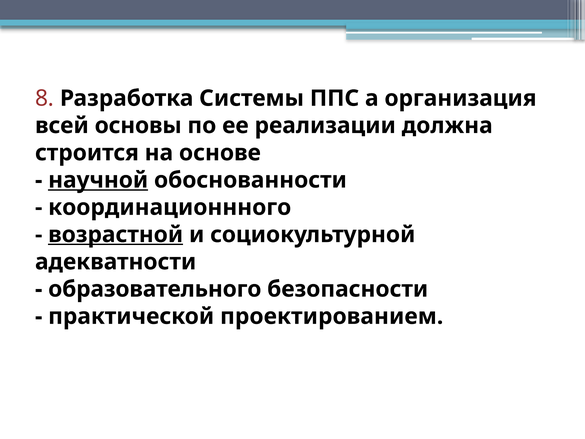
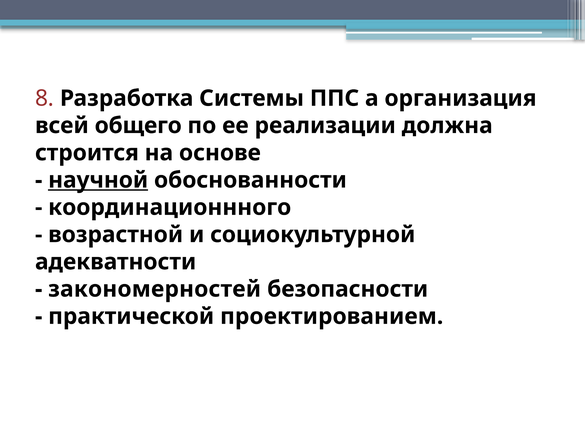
основы: основы -> общего
возрастной underline: present -> none
образовательного: образовательного -> закономерностей
